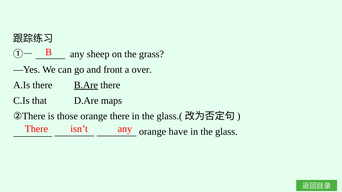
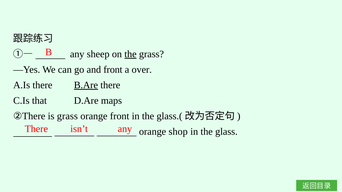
the at (130, 54) underline: none -> present
is those: those -> grass
orange there: there -> front
have: have -> shop
